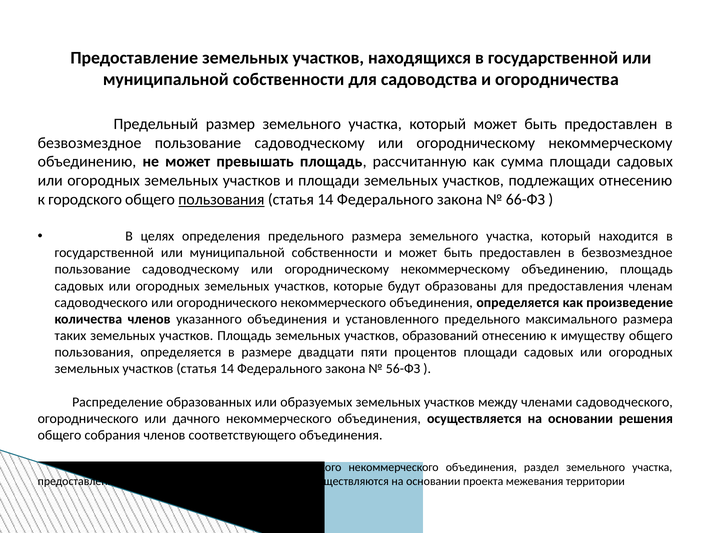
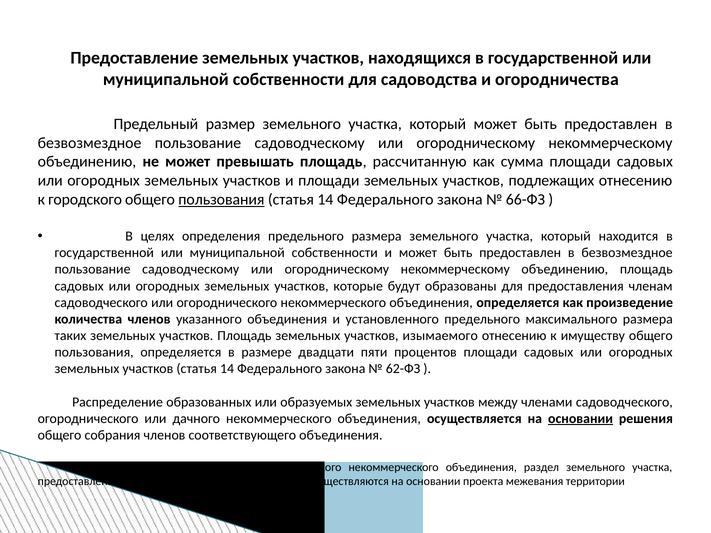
образований: образований -> изымаемого
56-ФЗ: 56-ФЗ -> 62-ФЗ
основании at (581, 419) underline: none -> present
